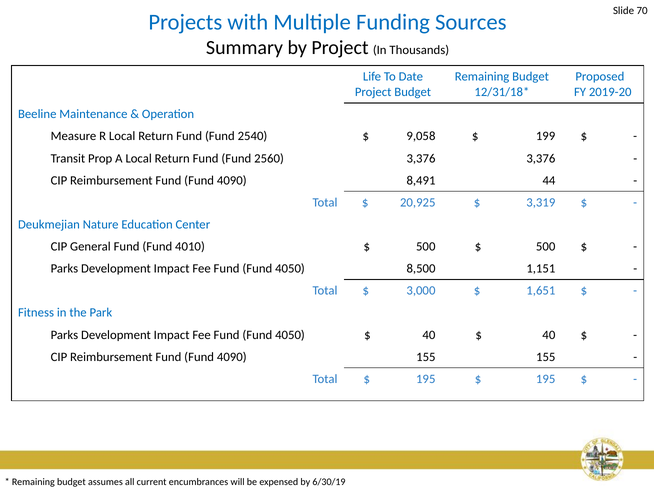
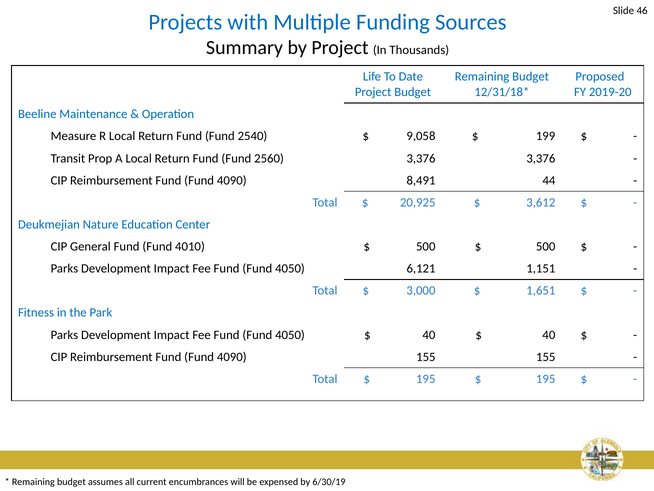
70: 70 -> 46
3,319: 3,319 -> 3,612
8,500: 8,500 -> 6,121
